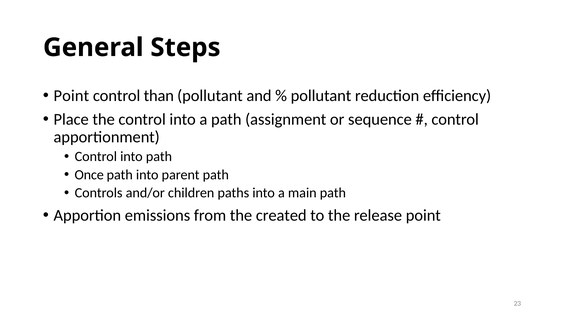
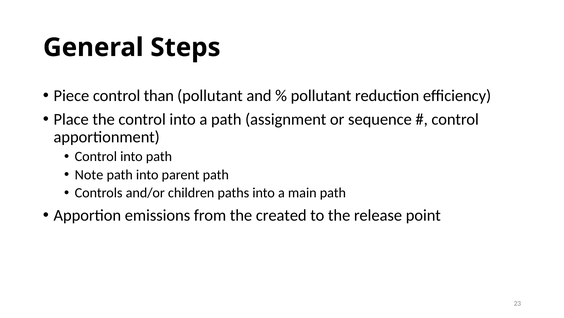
Point at (71, 95): Point -> Piece
Once: Once -> Note
